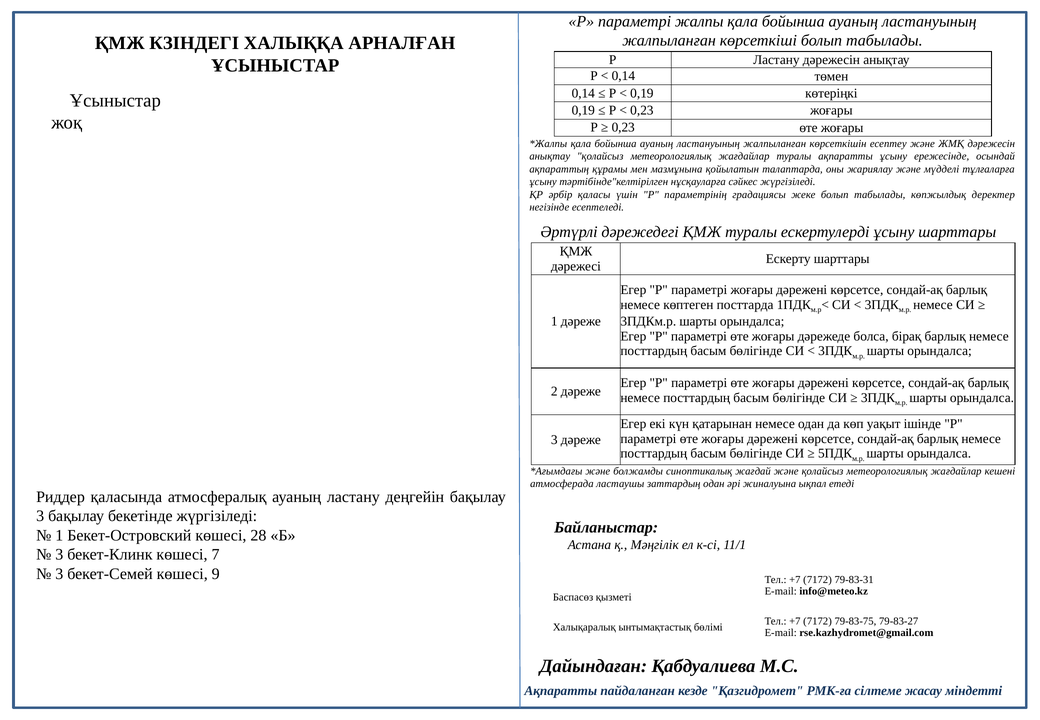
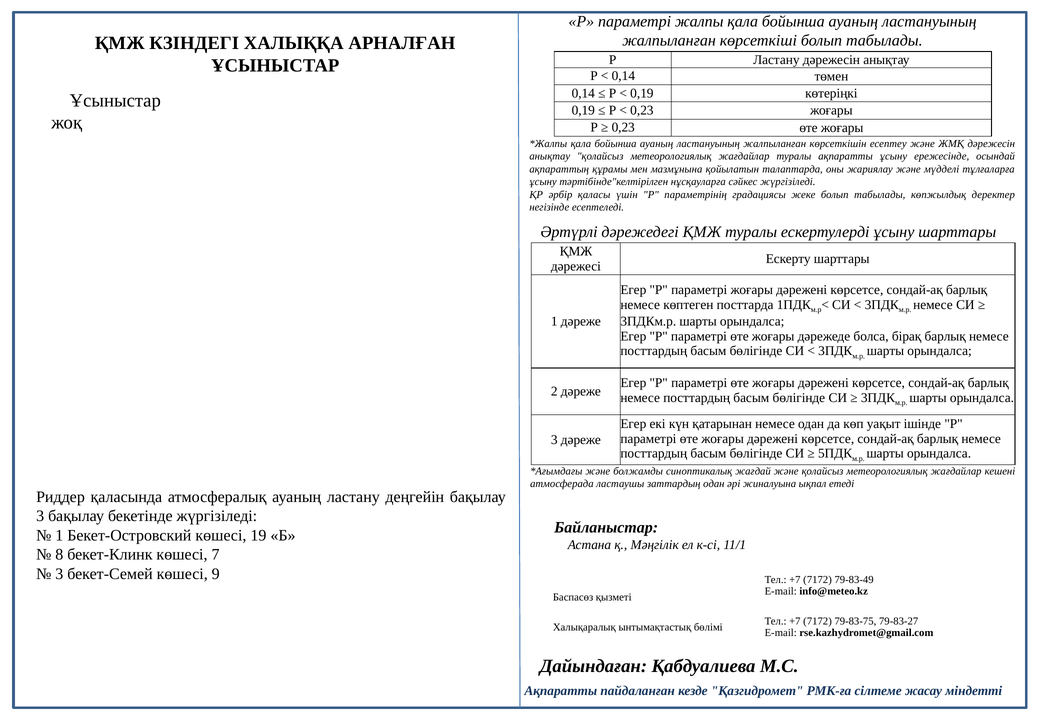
28: 28 -> 19
3 at (59, 555): 3 -> 8
79-83-31: 79-83-31 -> 79-83-49
